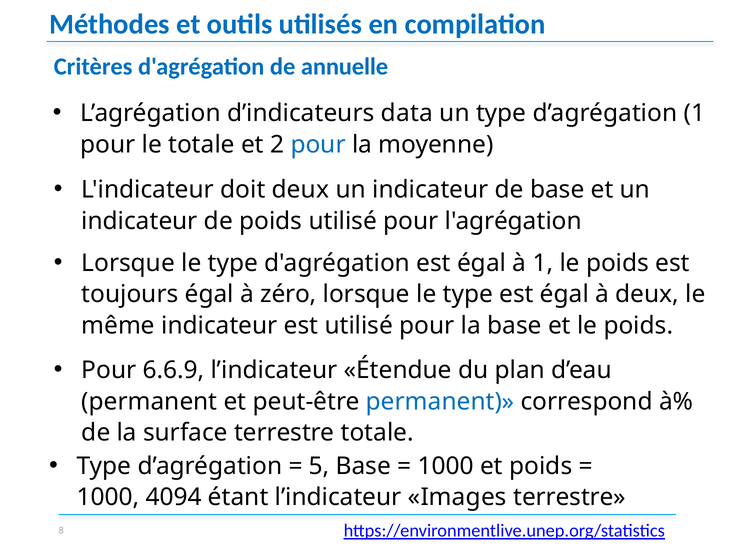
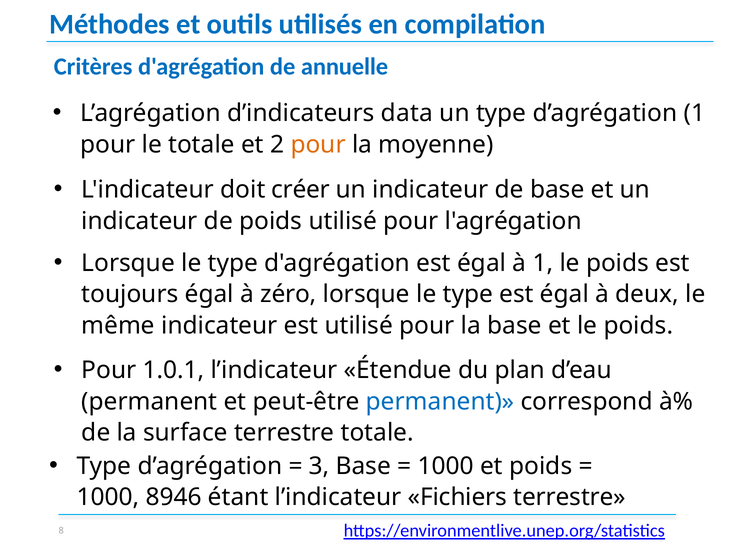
pour at (318, 145) colour: blue -> orange
doit deux: deux -> créer
6.6.9: 6.6.9 -> 1.0.1
5: 5 -> 3
4094: 4094 -> 8946
Images: Images -> Fichiers
